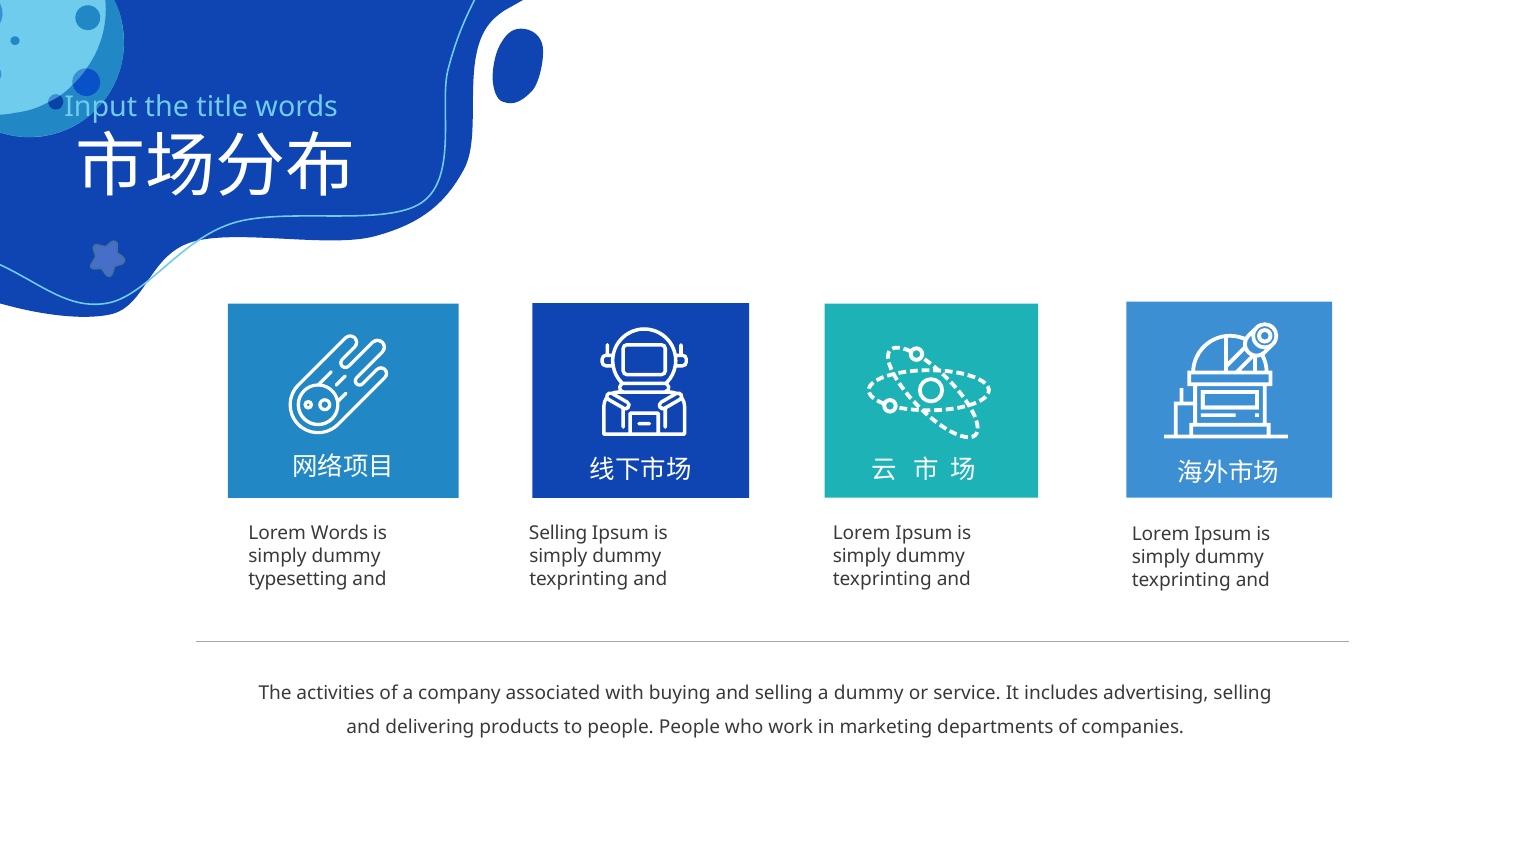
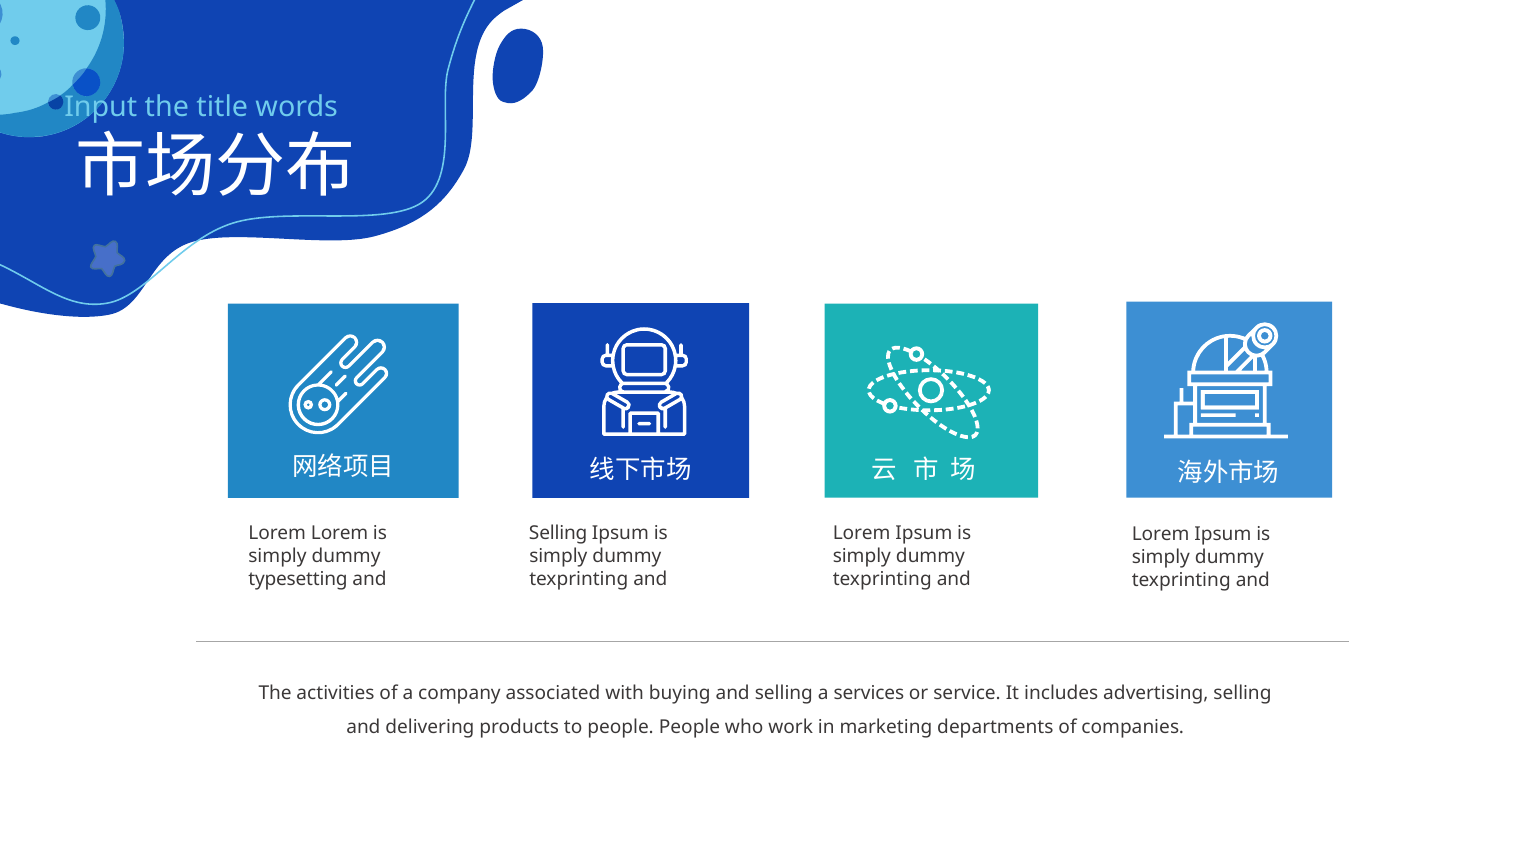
Lorem Words: Words -> Lorem
a dummy: dummy -> services
